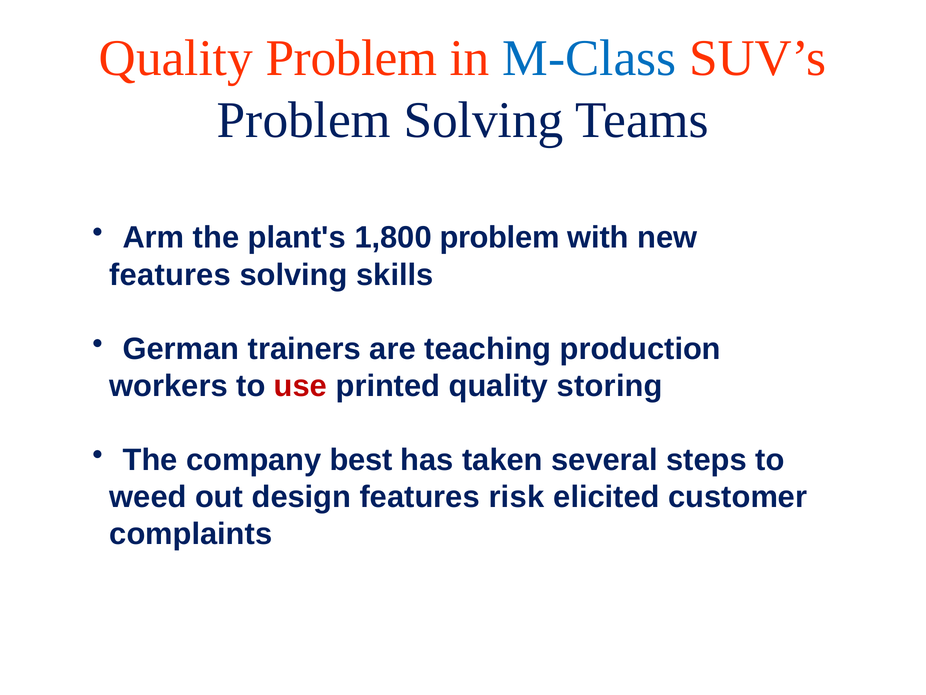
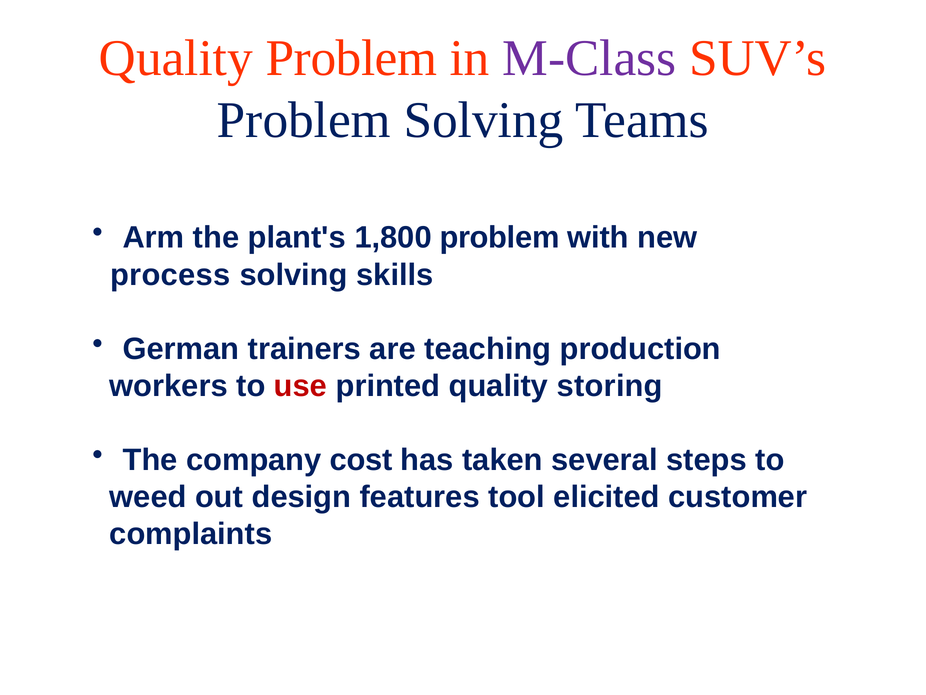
M-Class colour: blue -> purple
features at (170, 275): features -> process
best: best -> cost
risk: risk -> tool
